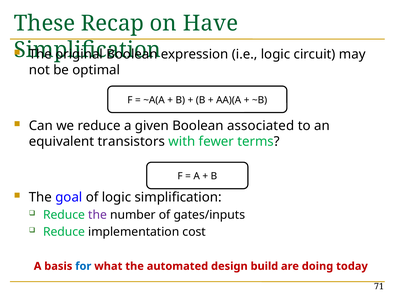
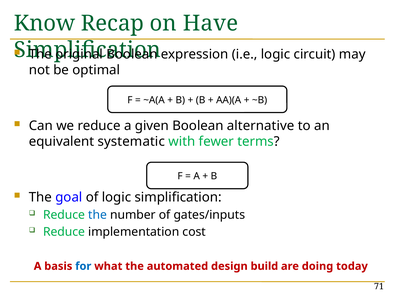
These: These -> Know
associated: associated -> alternative
transistors: transistors -> systematic
the at (98, 215) colour: purple -> blue
